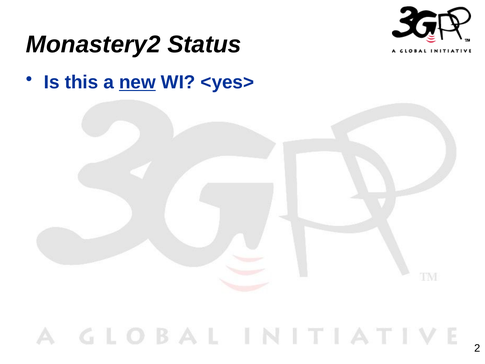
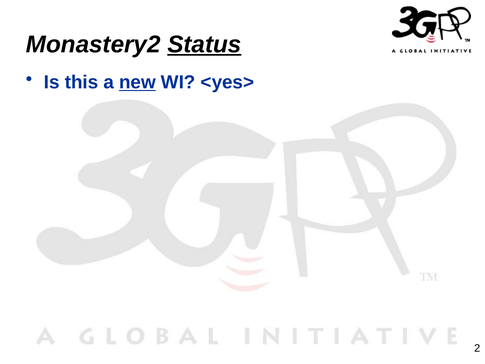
Status underline: none -> present
